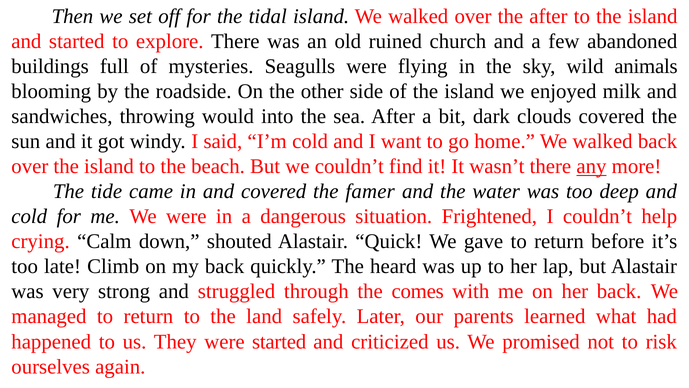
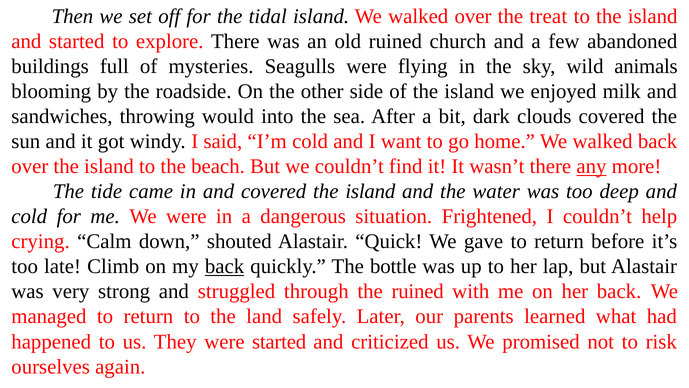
the after: after -> treat
covered the famer: famer -> island
back at (225, 266) underline: none -> present
heard: heard -> bottle
the comes: comes -> ruined
